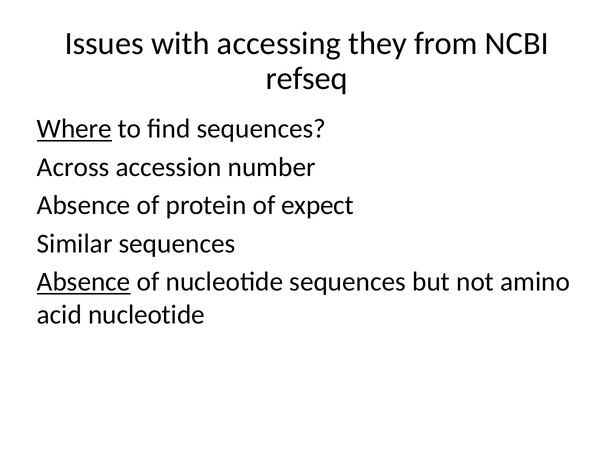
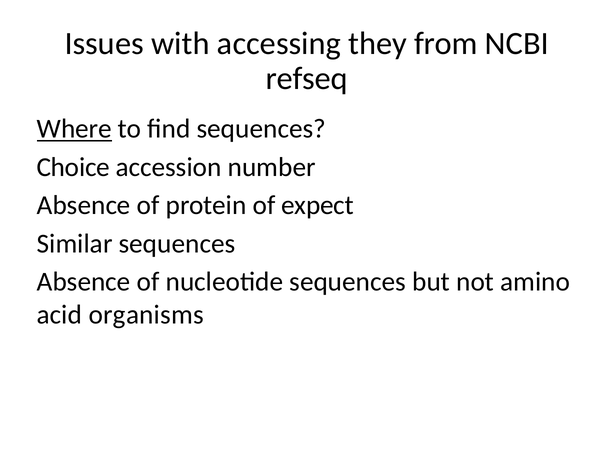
Across: Across -> Choice
Absence at (84, 282) underline: present -> none
acid nucleotide: nucleotide -> organisms
